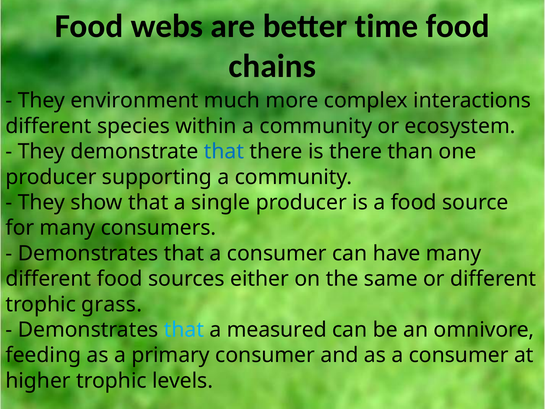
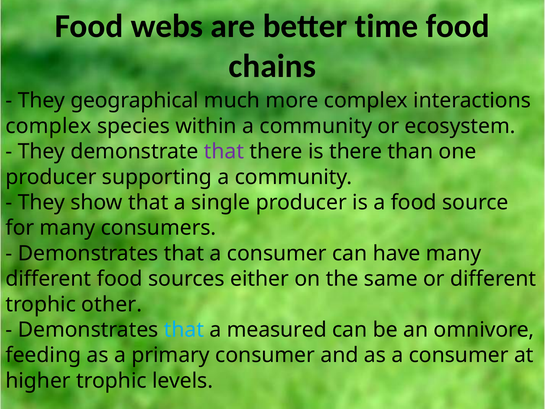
environment: environment -> geographical
different at (49, 126): different -> complex
that at (224, 151) colour: blue -> purple
grass: grass -> other
